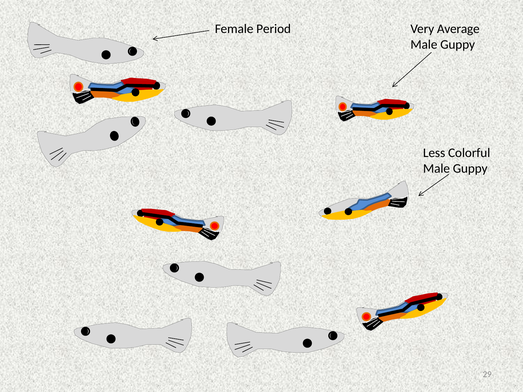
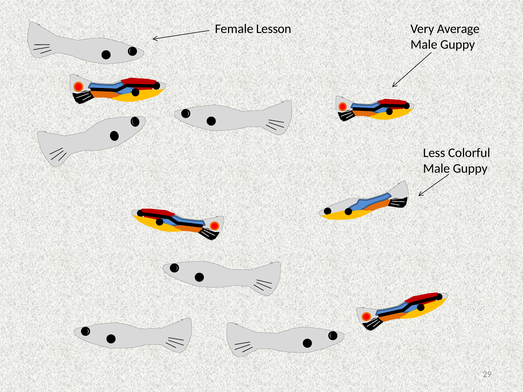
Period: Period -> Lesson
